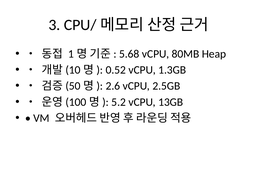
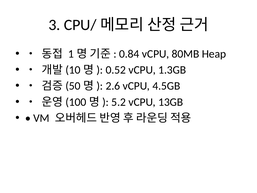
5.68: 5.68 -> 0.84
2.5GB: 2.5GB -> 4.5GB
